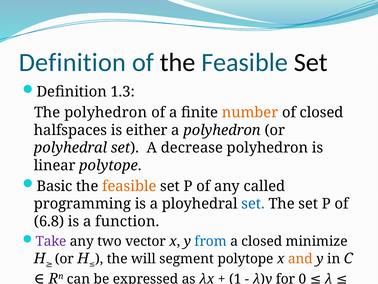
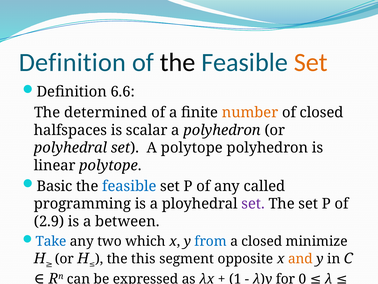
Set at (311, 62) colour: black -> orange
1.3: 1.3 -> 6.6
The polyhedron: polyhedron -> determined
either: either -> scalar
A decrease: decrease -> polytope
feasible at (129, 186) colour: orange -> blue
set at (253, 204) colour: blue -> purple
6.8: 6.8 -> 2.9
function: function -> between
Take colour: purple -> blue
vector: vector -> which
will: will -> this
segment polytope: polytope -> opposite
